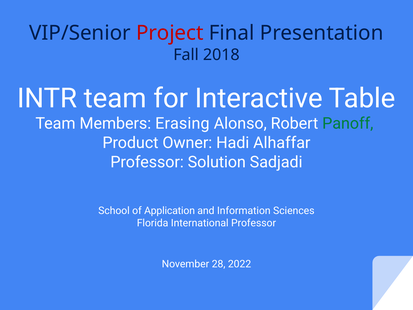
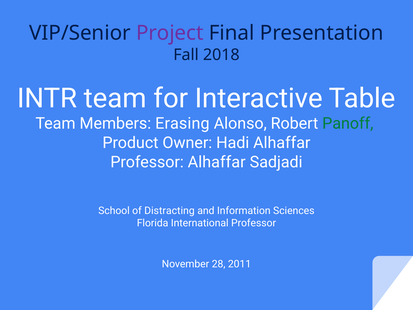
Project colour: red -> purple
Professor Solution: Solution -> Alhaffar
Application: Application -> Distracting
2022: 2022 -> 2011
